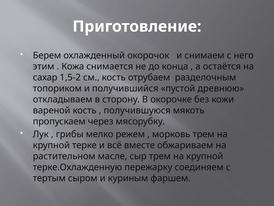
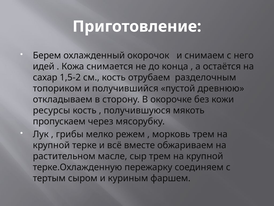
этим: этим -> идей
вареной: вареной -> ресурсы
